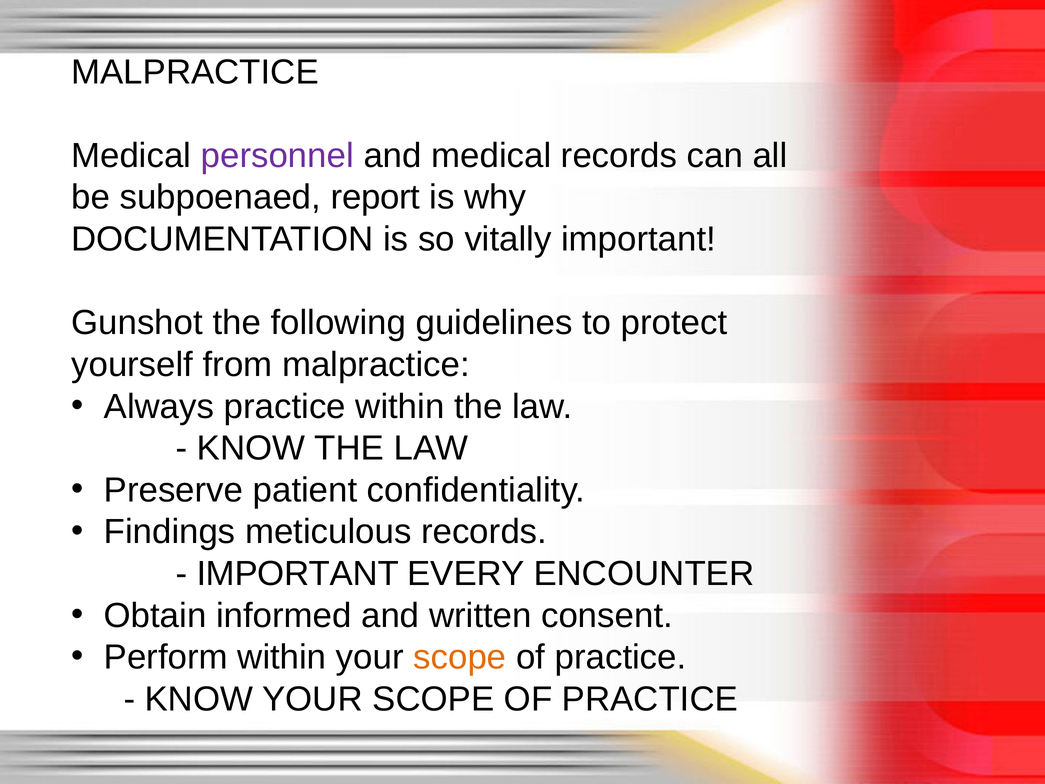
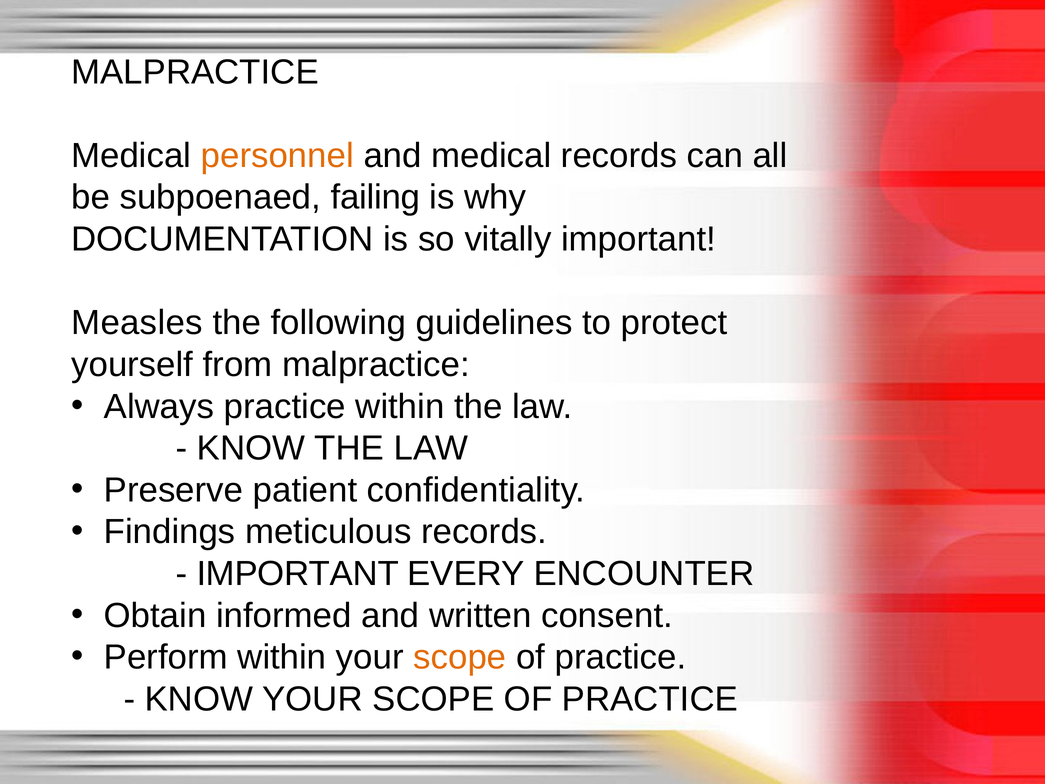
personnel colour: purple -> orange
report: report -> failing
Gunshot: Gunshot -> Measles
